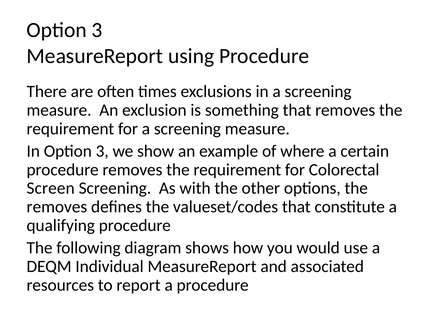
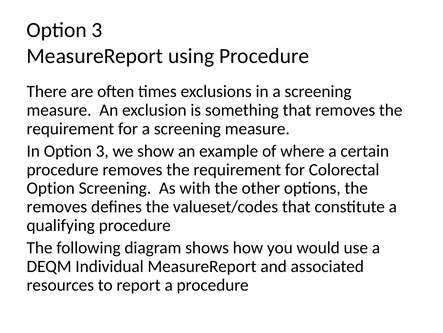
Screen at (51, 188): Screen -> Option
